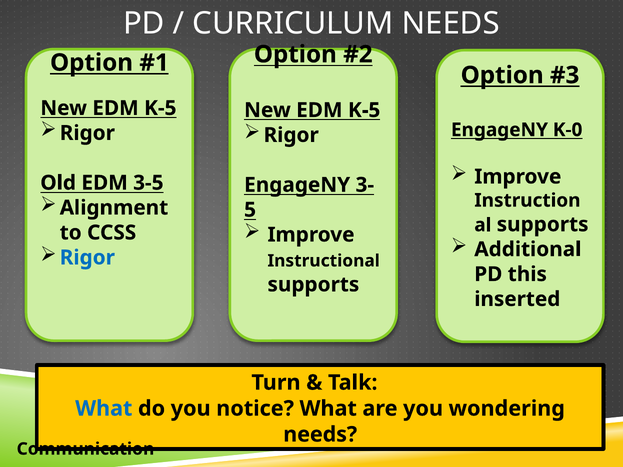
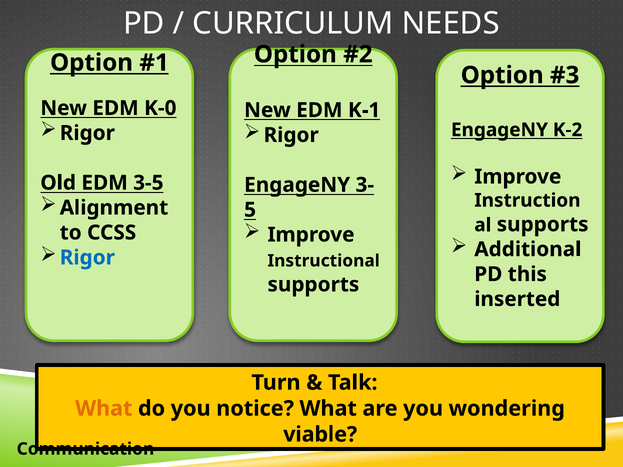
K-5 at (160, 108): K-5 -> K-0
K-5 at (364, 110): K-5 -> K-1
K-0: K-0 -> K-2
What at (104, 409) colour: blue -> orange
needs at (320, 435): needs -> viable
